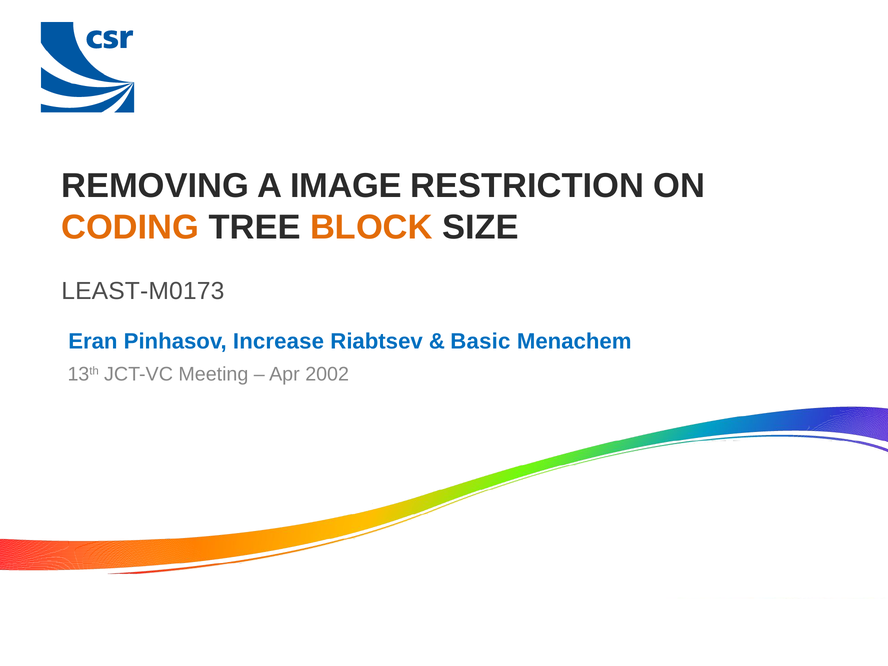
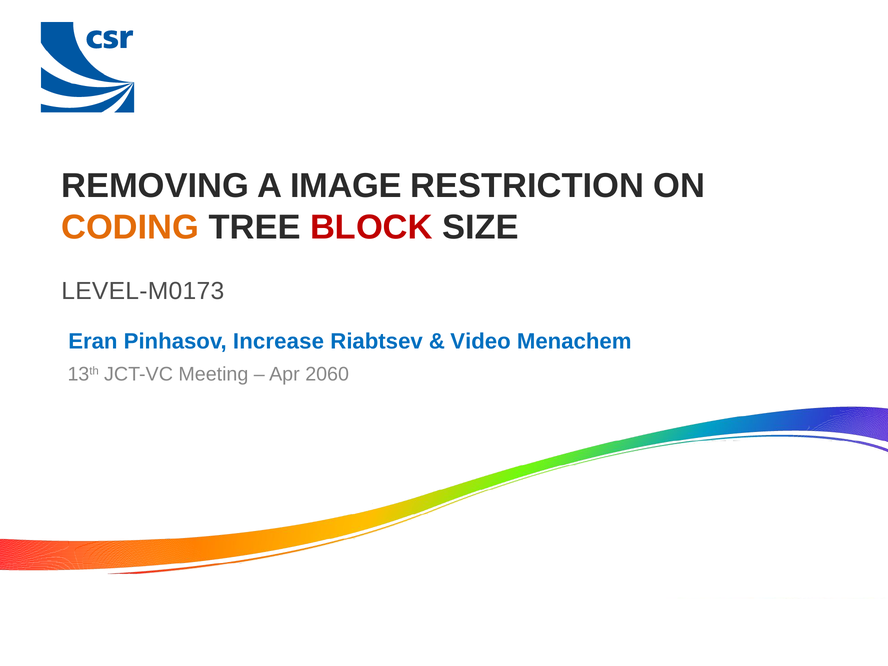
BLOCK colour: orange -> red
LEAST-M0173: LEAST-M0173 -> LEVEL-M0173
Basic: Basic -> Video
2002: 2002 -> 2060
